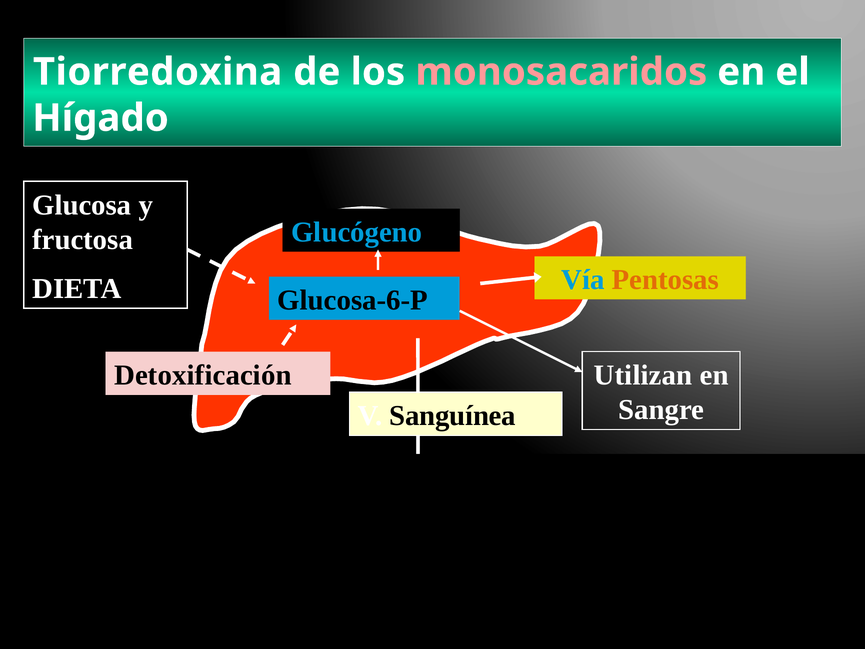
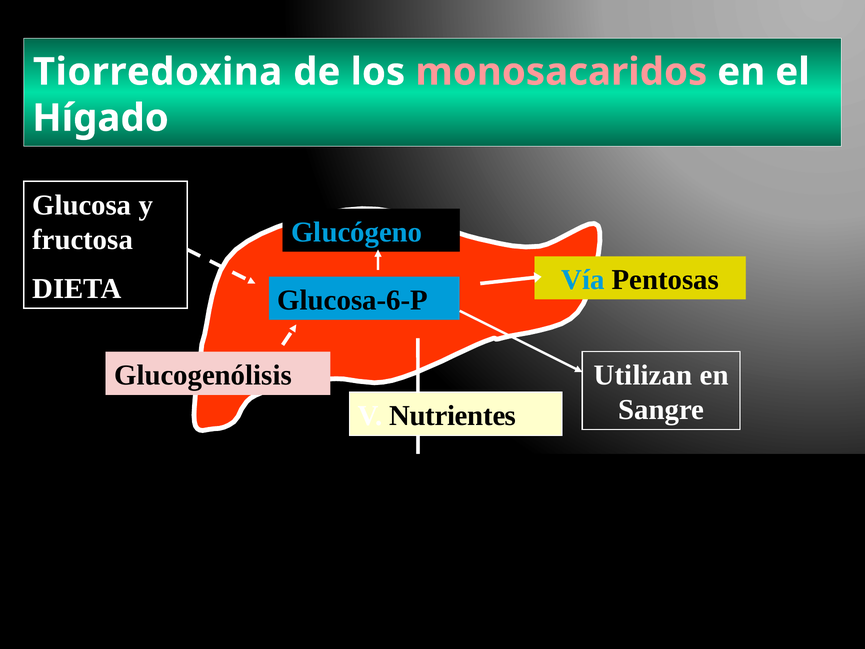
Pentosas colour: orange -> black
Detoxificación: Detoxificación -> Glucogenólisis
Sanguínea: Sanguínea -> Nutrientes
